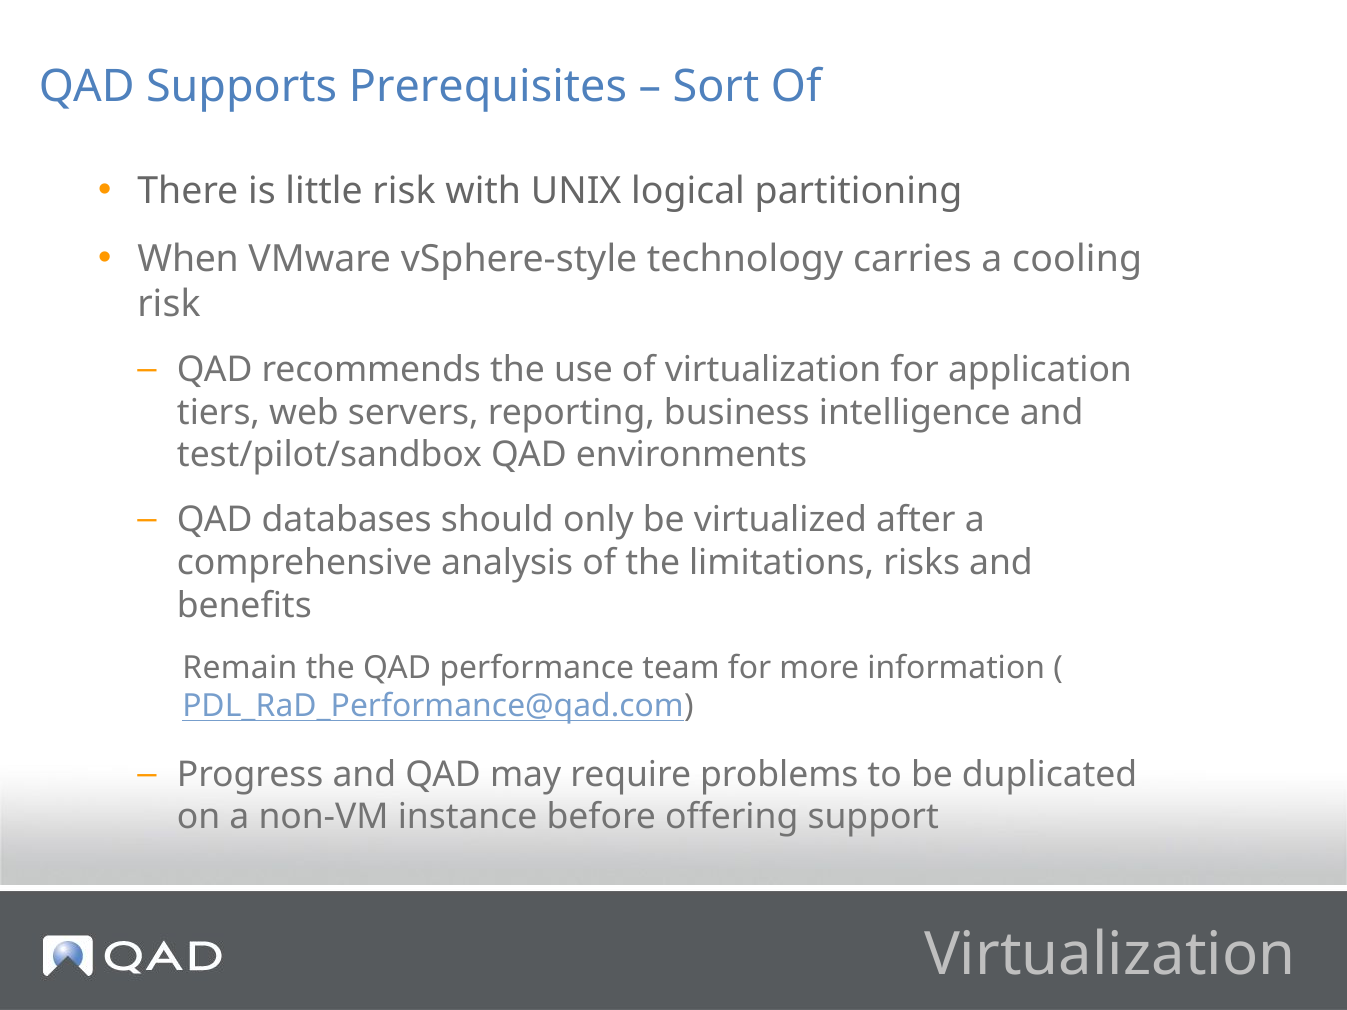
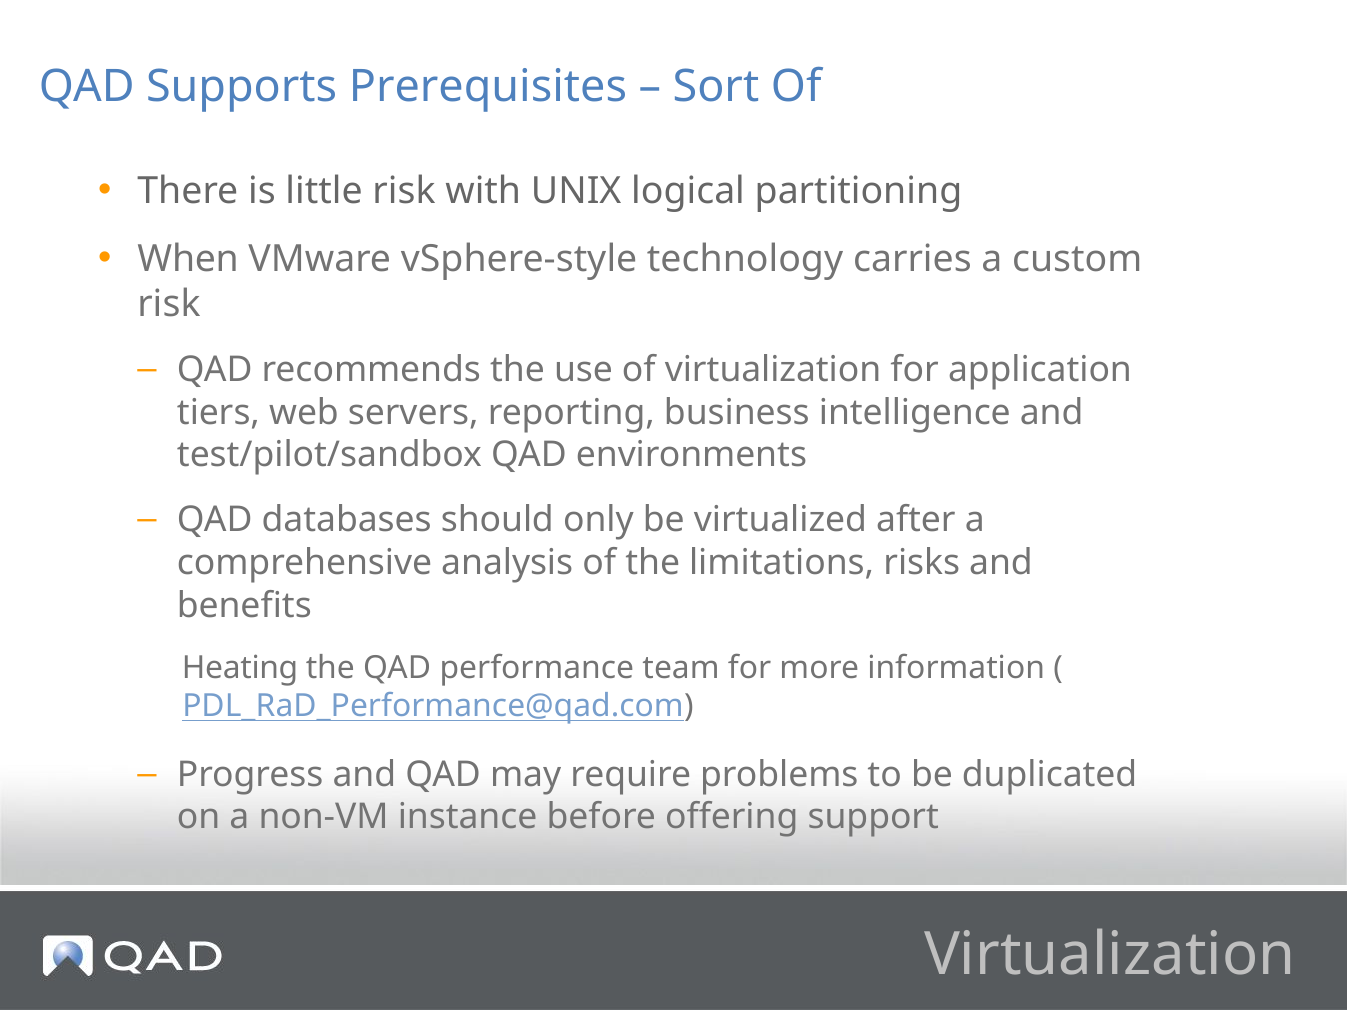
cooling: cooling -> custom
Remain: Remain -> Heating
